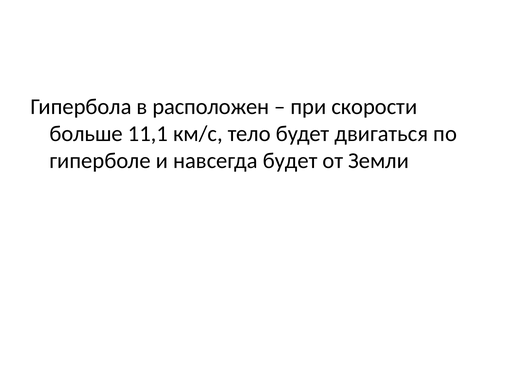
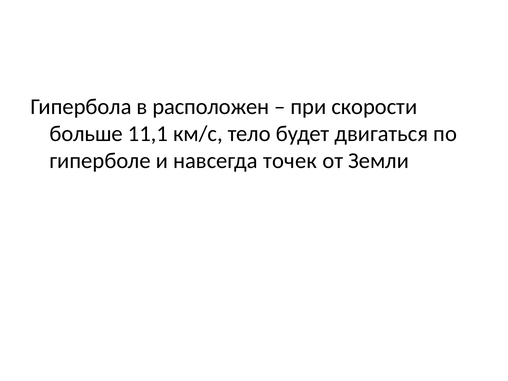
навсегда будет: будет -> точек
